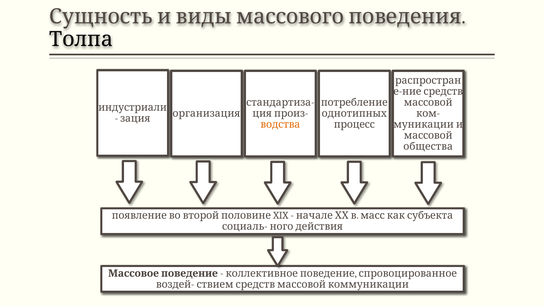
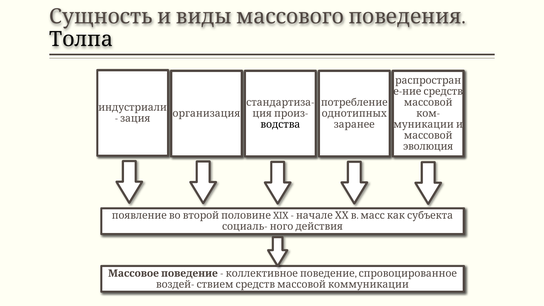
водства colour: orange -> black
процесс: процесс -> заранее
общества: общества -> эволюция
